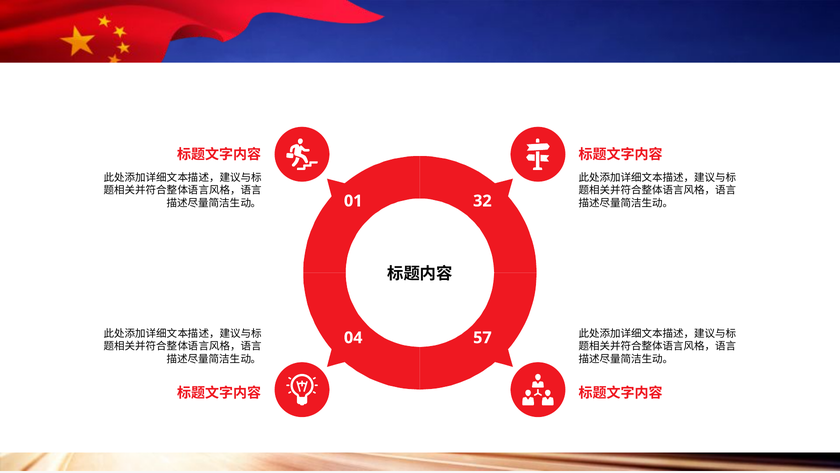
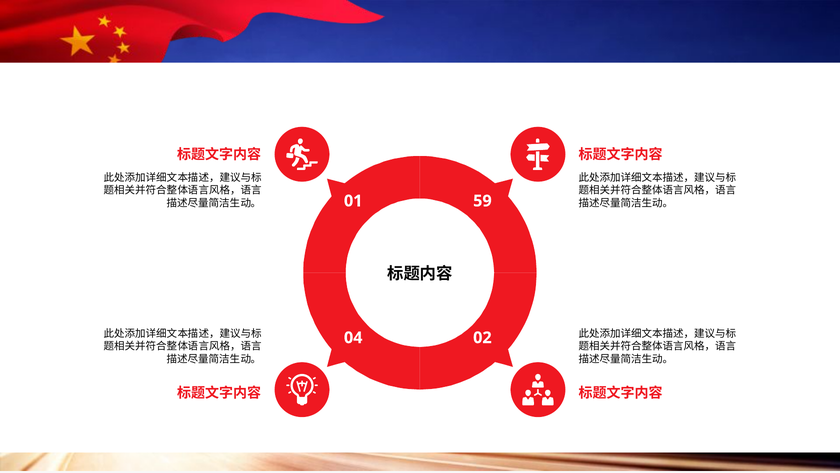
32: 32 -> 59
57: 57 -> 02
